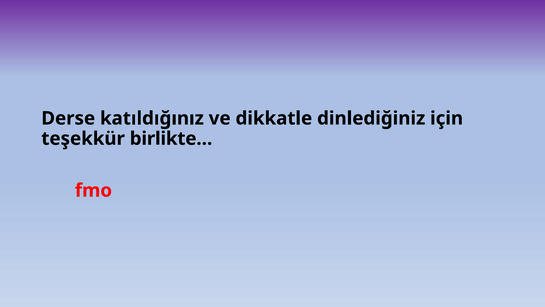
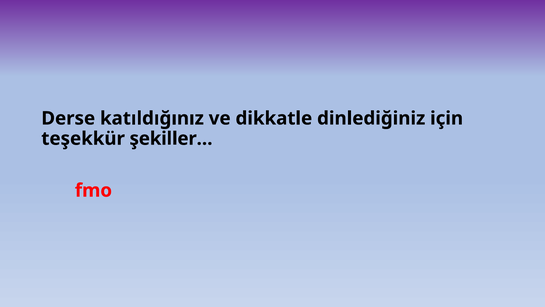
birlikte…: birlikte… -> şekiller…
